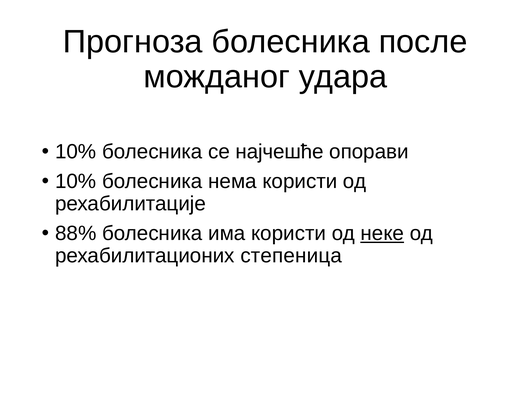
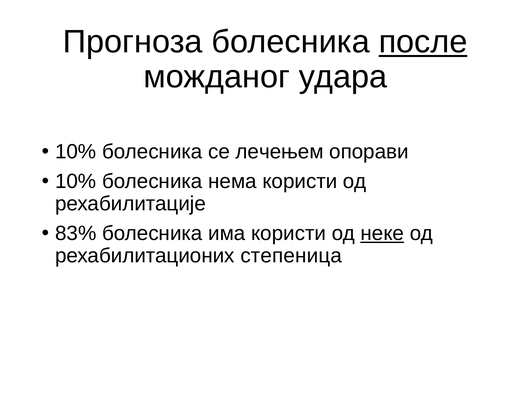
после underline: none -> present
најчешће: најчешће -> лечењем
88%: 88% -> 83%
